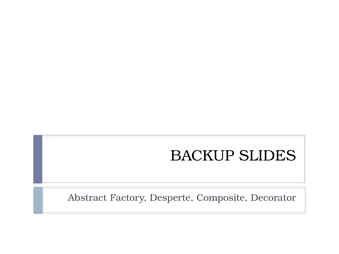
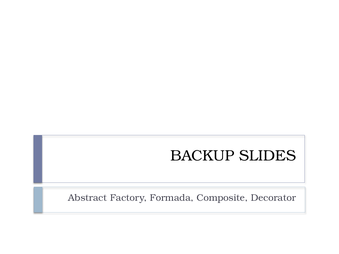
Desperte: Desperte -> Formada
